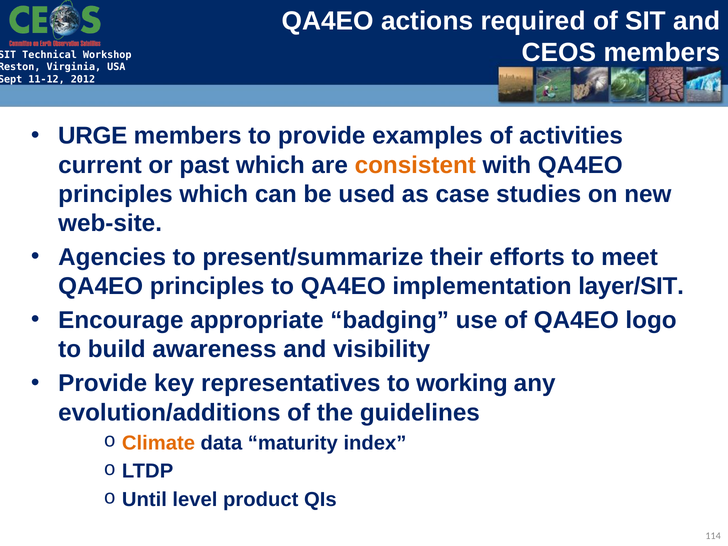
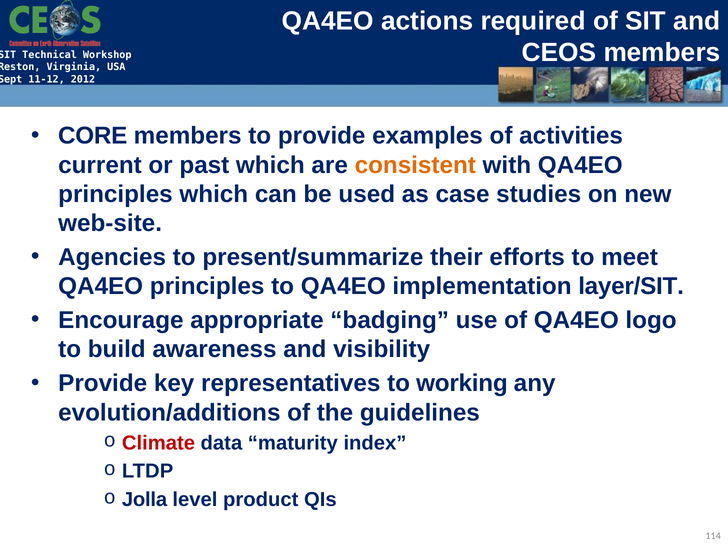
URGE: URGE -> CORE
Climate colour: orange -> red
Until: Until -> Jolla
